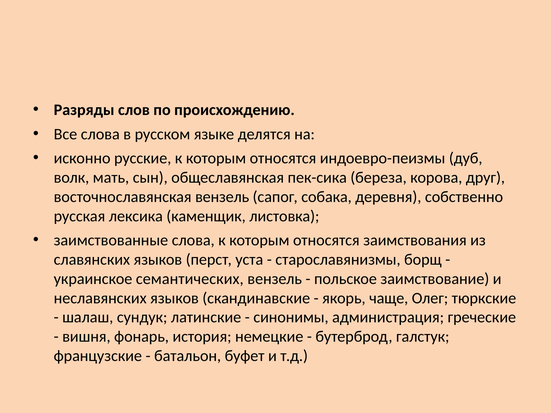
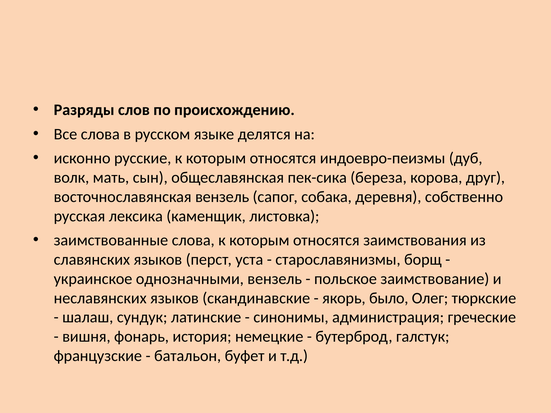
семантических: семантических -> однозначными
чаще: чаще -> было
